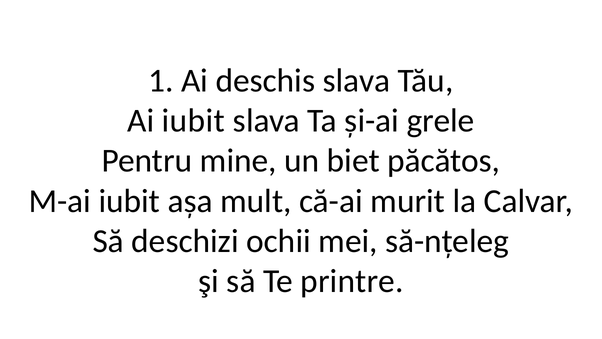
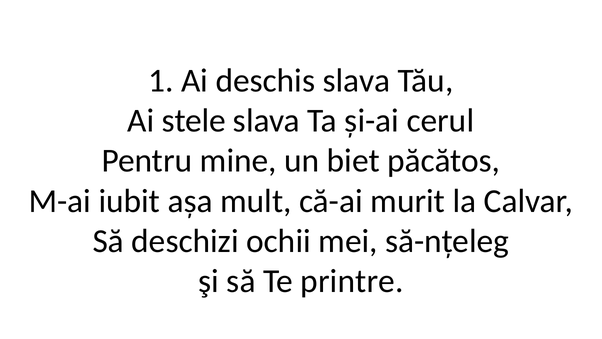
Ai iubit: iubit -> stele
grele: grele -> cerul
